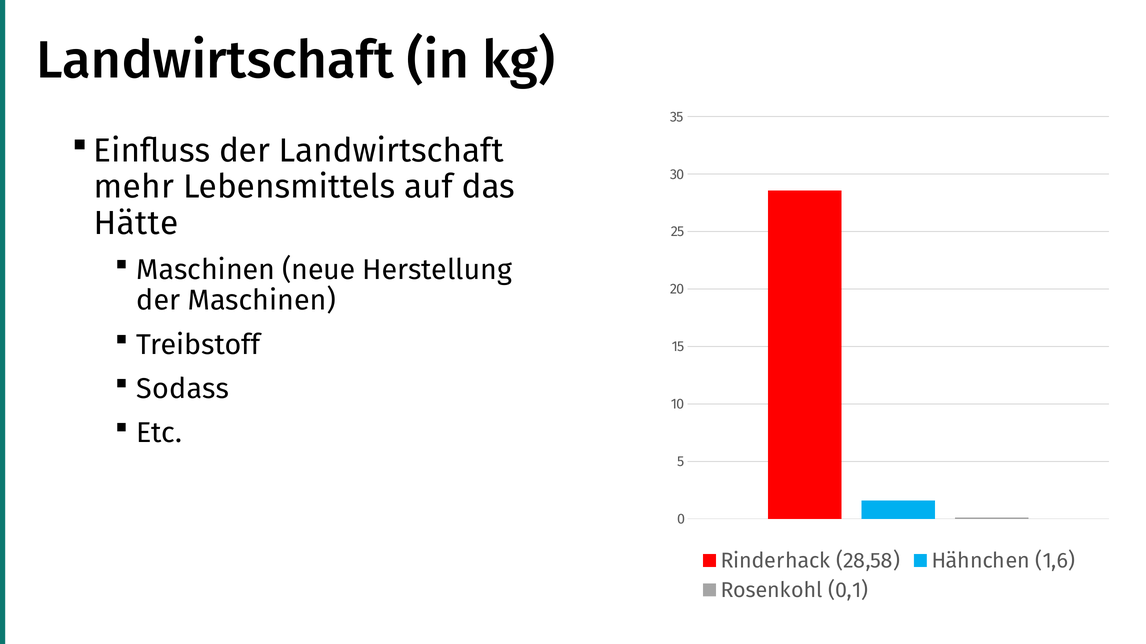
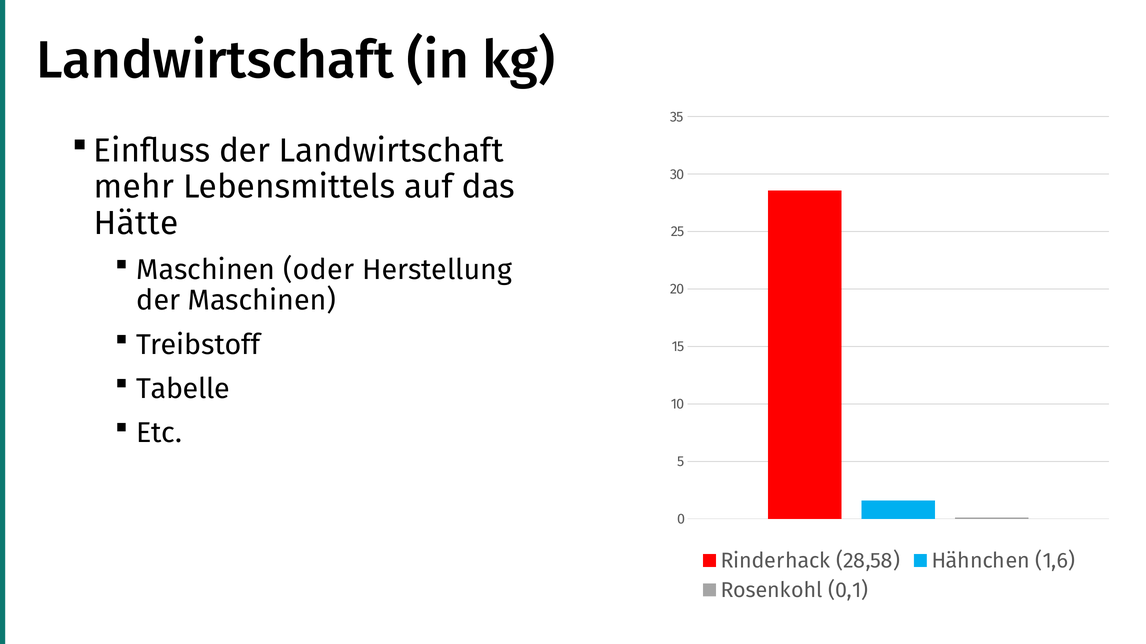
neue: neue -> oder
Sodass: Sodass -> Tabelle
